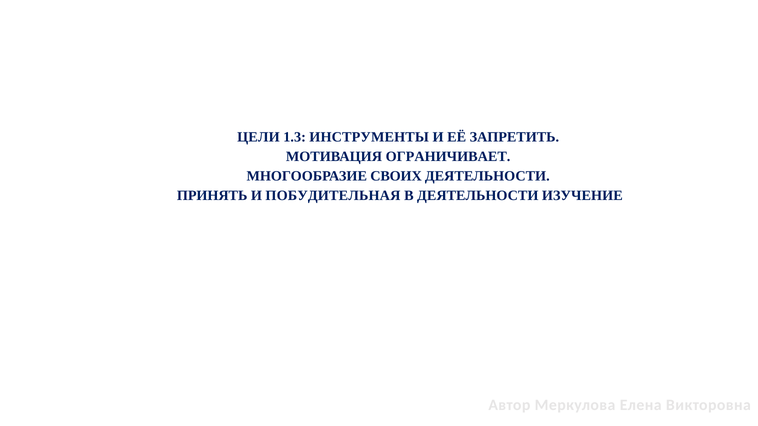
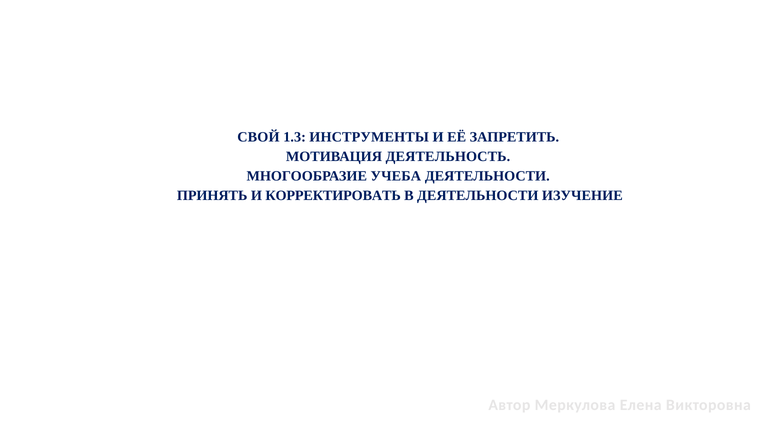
ЦЕЛИ: ЦЕЛИ -> СВОЙ
ОГРАНИЧИВАЕТ: ОГРАНИЧИВАЕТ -> ДЕЯТЕЛЬНОСТЬ
СВОИХ: СВОИХ -> УЧЕБА
ПОБУДИТЕЛЬНАЯ: ПОБУДИТЕЛЬНАЯ -> КОРРЕКТИРОВАТЬ
